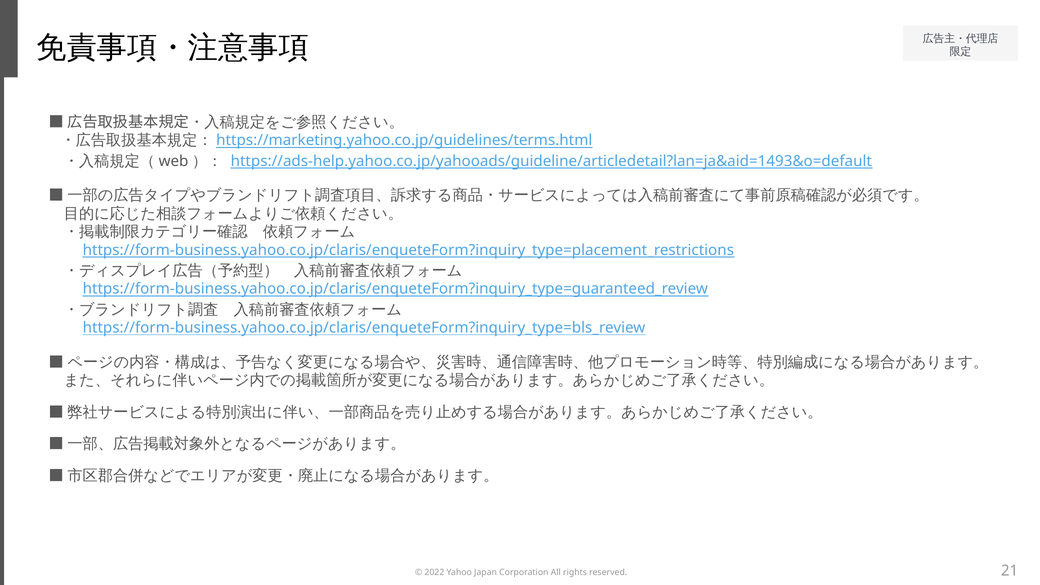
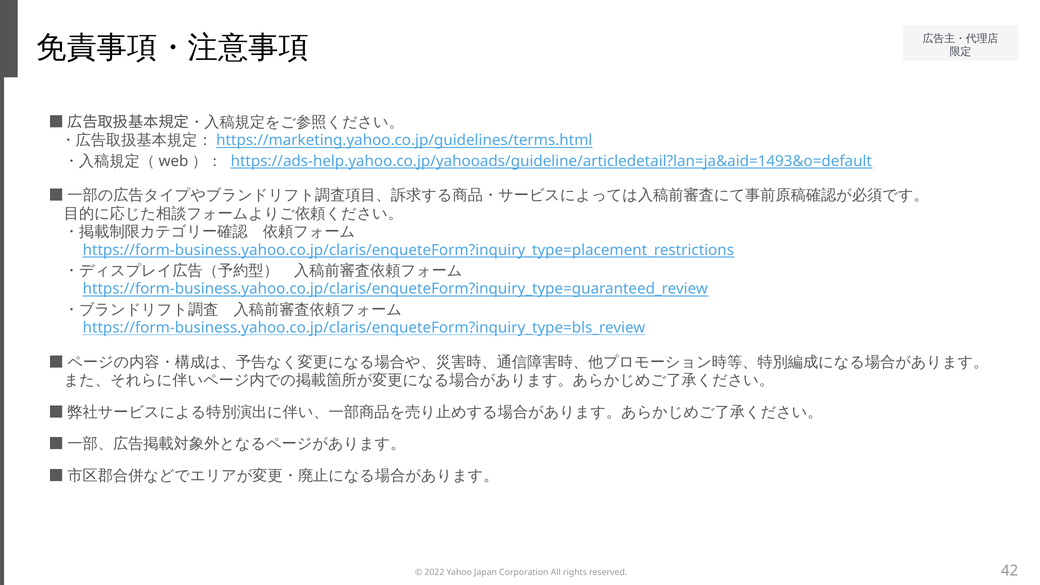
21: 21 -> 42
